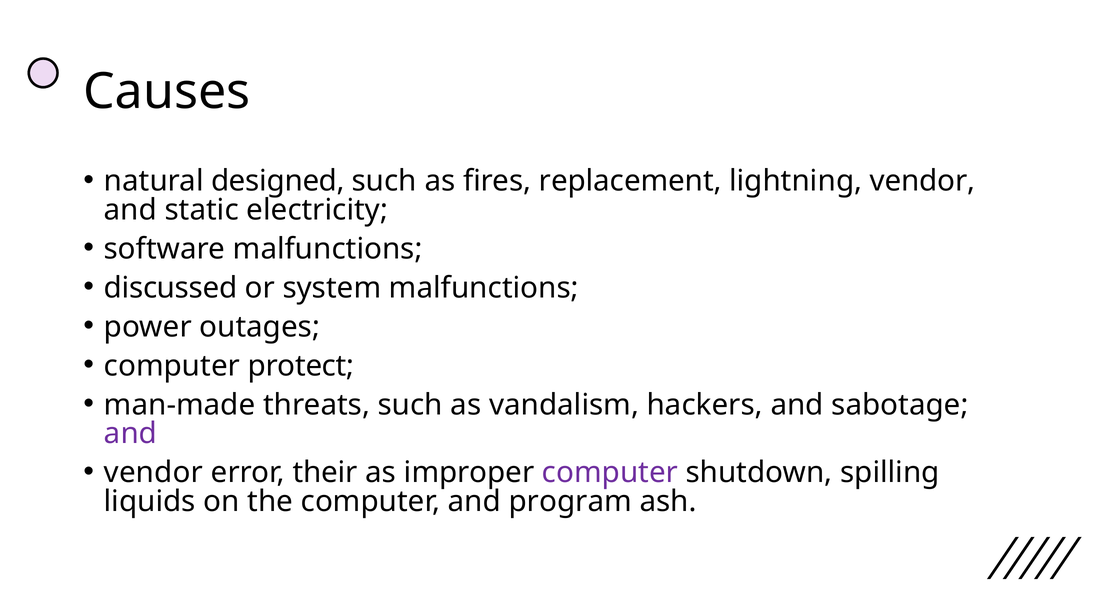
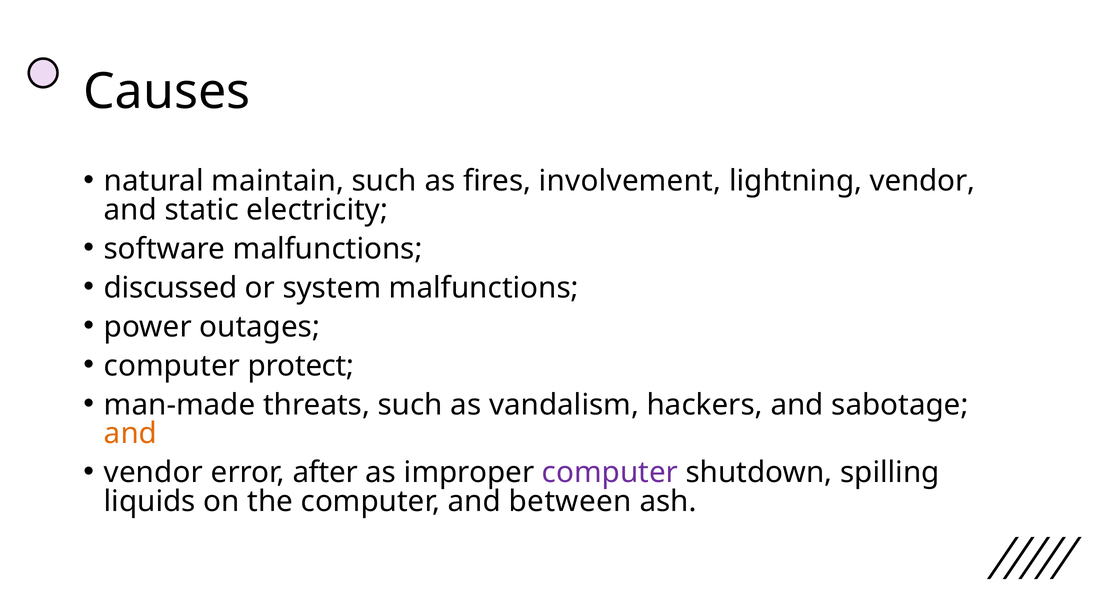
designed: designed -> maintain
replacement: replacement -> involvement
and at (130, 434) colour: purple -> orange
their: their -> after
program: program -> between
